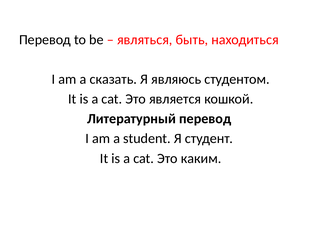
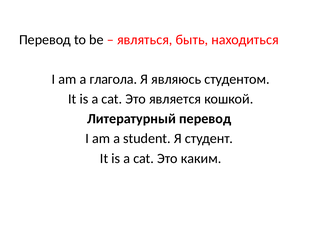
сказать: сказать -> глагола
